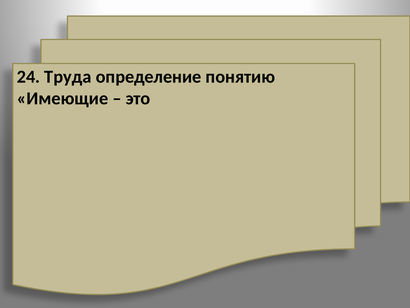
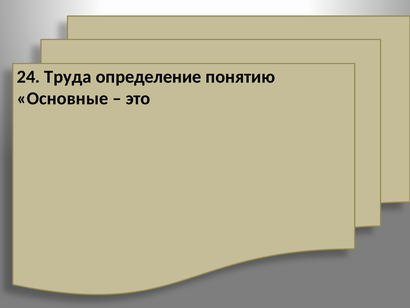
Имеющие: Имеющие -> Основные
